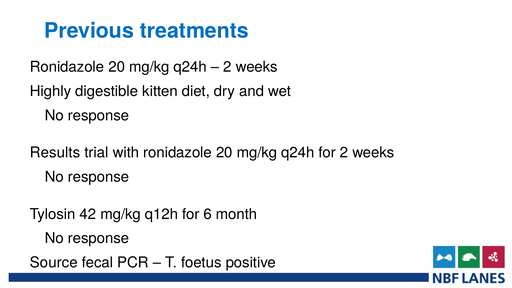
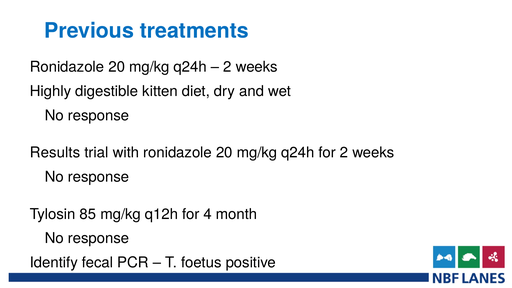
42: 42 -> 85
6: 6 -> 4
Source: Source -> Identify
